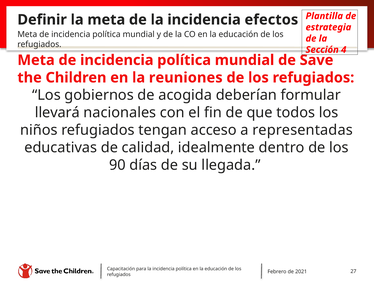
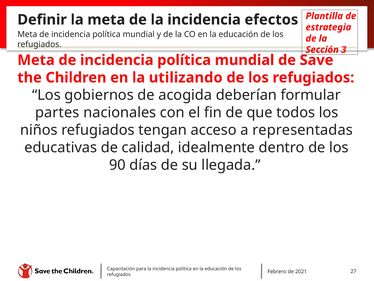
4: 4 -> 3
reuniones: reuniones -> utilizando
llevará: llevará -> partes
